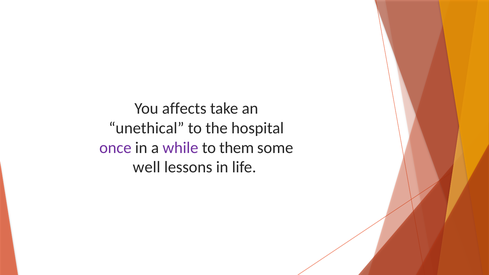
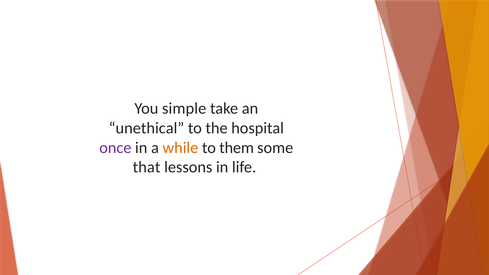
affects: affects -> simple
while colour: purple -> orange
well: well -> that
